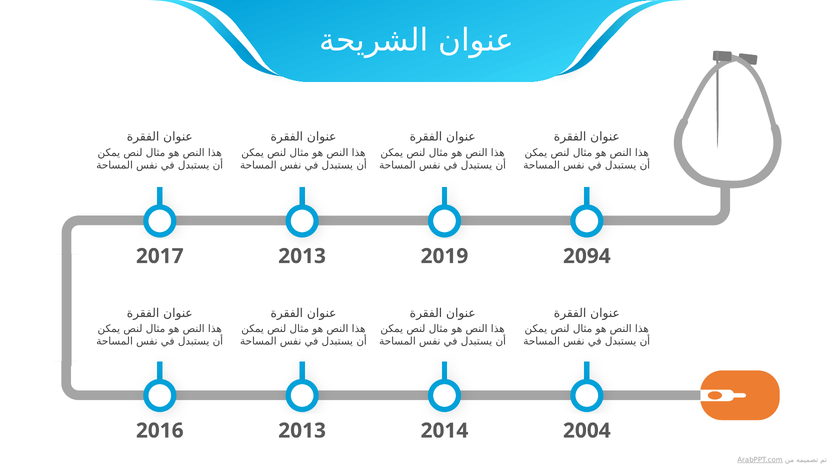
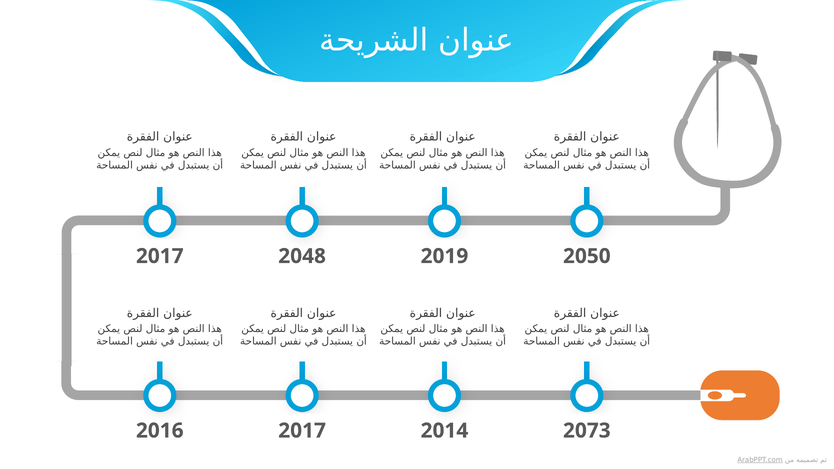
2013 at (302, 256): 2013 -> 2048
2094: 2094 -> 2050
2013 at (302, 431): 2013 -> 2017
2004: 2004 -> 2073
